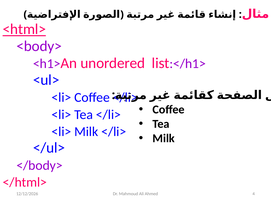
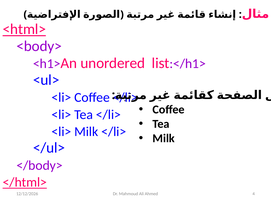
</html> underline: none -> present
